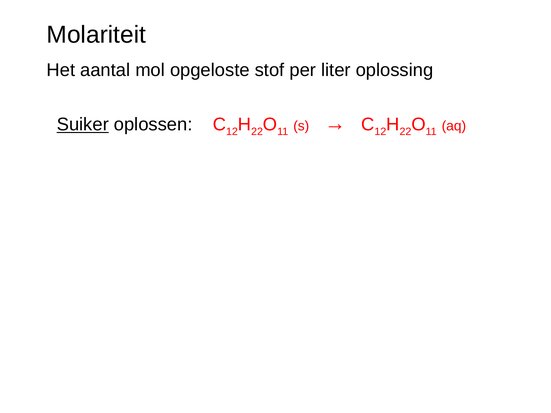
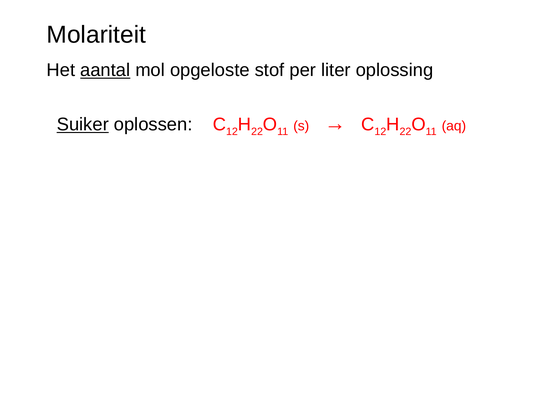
aantal underline: none -> present
